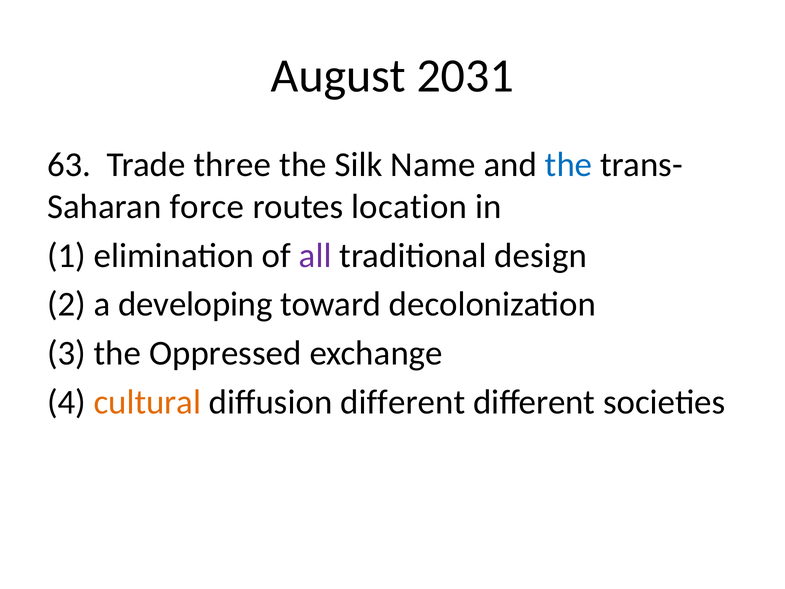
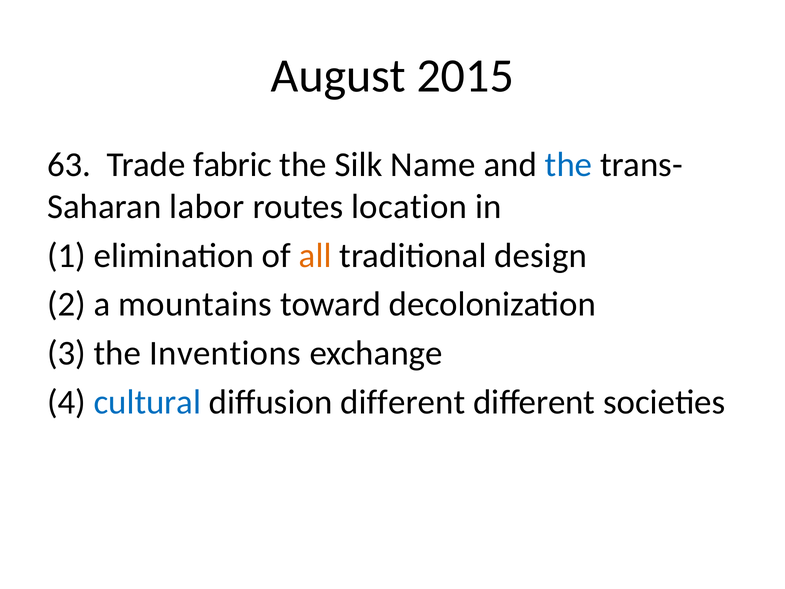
2031: 2031 -> 2015
three: three -> fabric
force: force -> labor
all colour: purple -> orange
developing: developing -> mountains
Oppressed: Oppressed -> Inventions
cultural colour: orange -> blue
